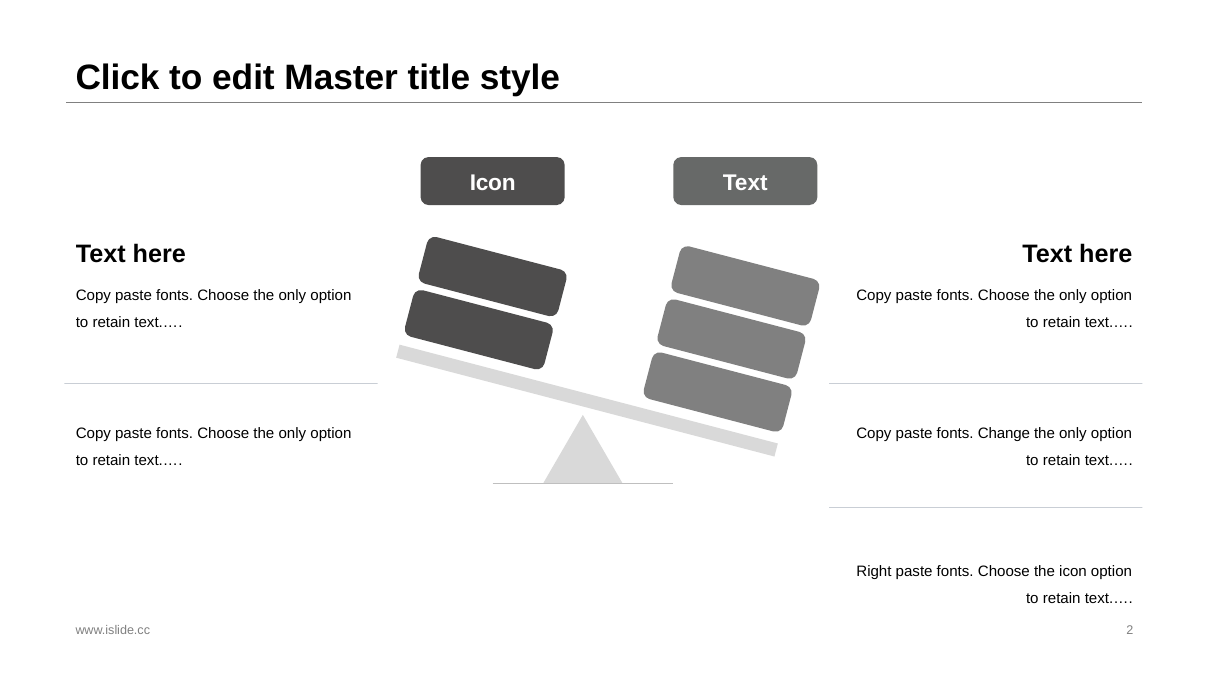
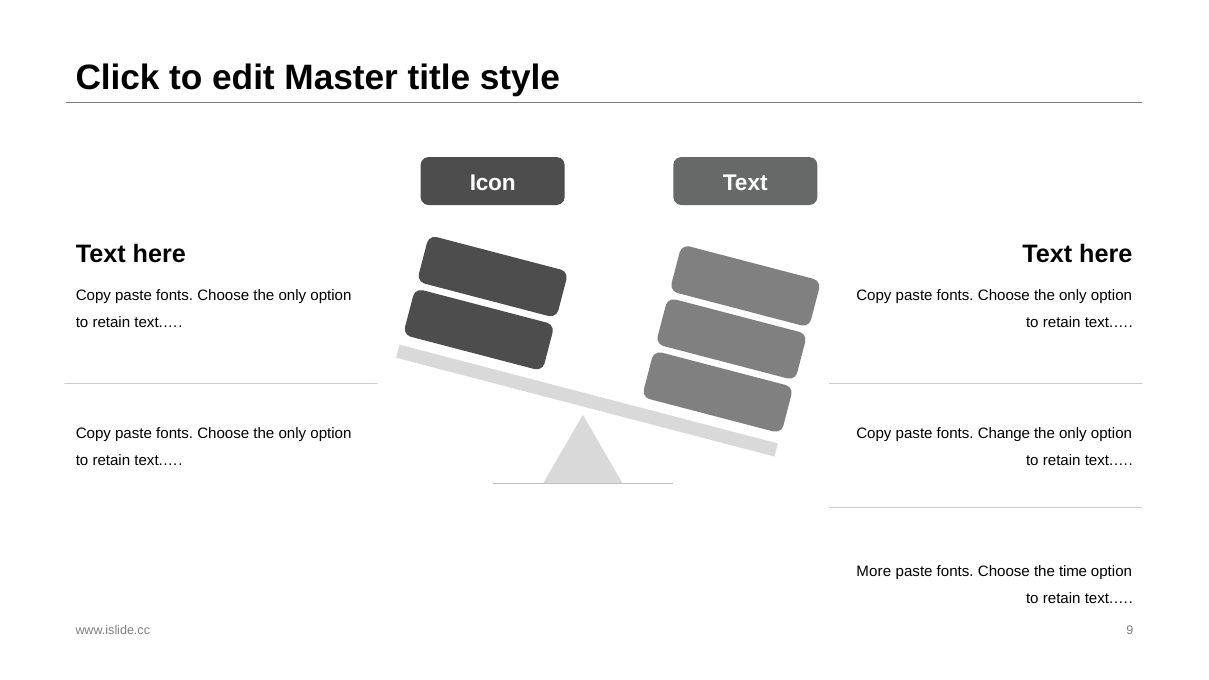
Right: Right -> More
the icon: icon -> time
2: 2 -> 9
